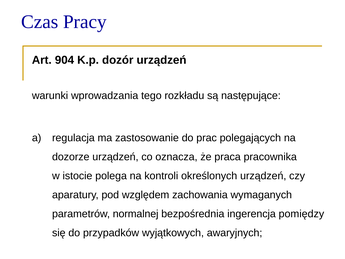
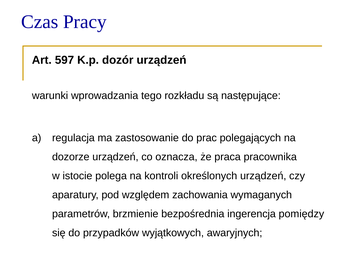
904: 904 -> 597
normalnej: normalnej -> brzmienie
